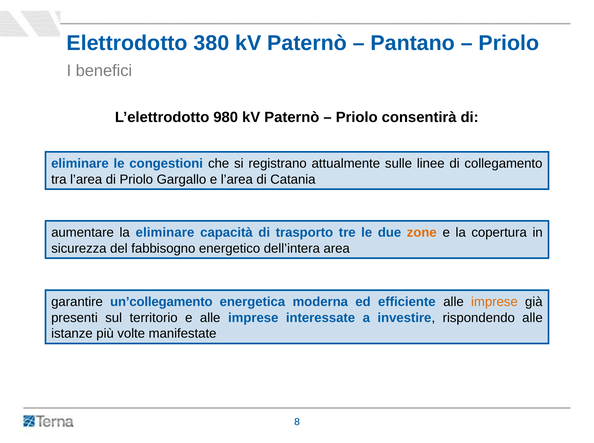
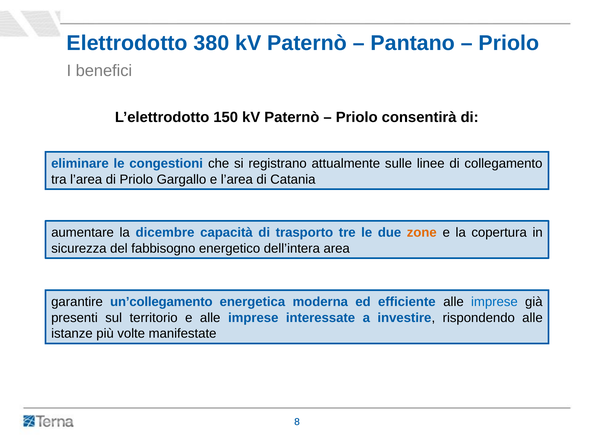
980: 980 -> 150
la eliminare: eliminare -> dicembre
imprese at (494, 302) colour: orange -> blue
